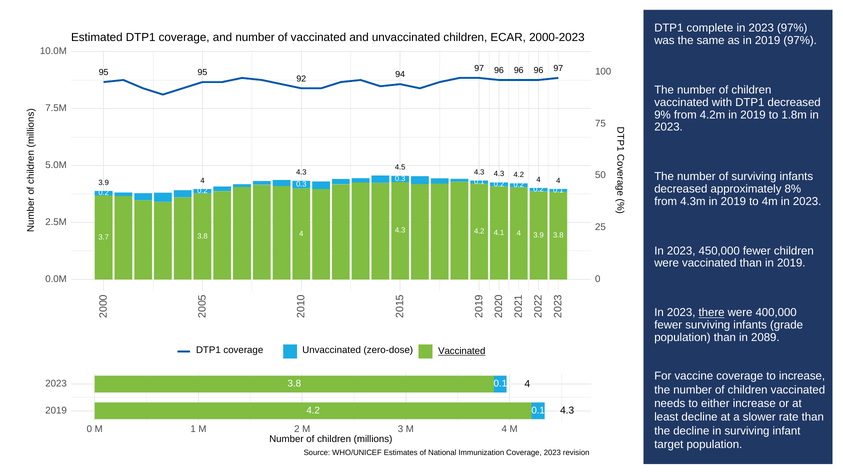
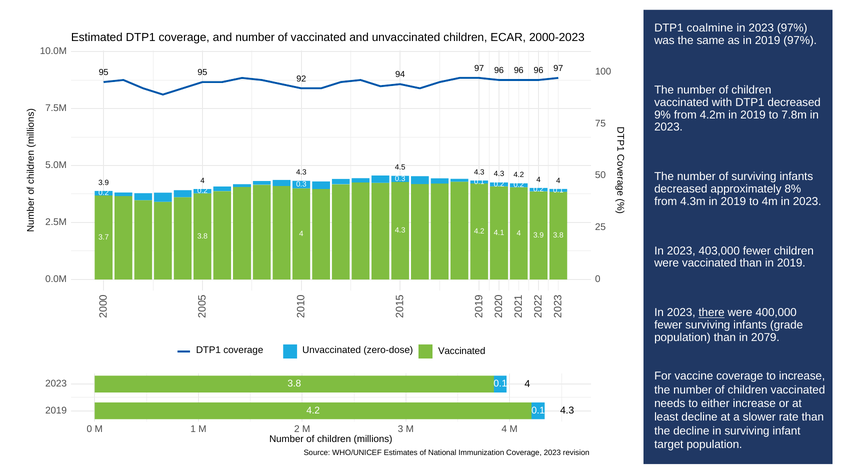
complete: complete -> coalmine
1.8m: 1.8m -> 7.8m
450,000: 450,000 -> 403,000
2089: 2089 -> 2079
Vaccinated at (462, 351) underline: present -> none
